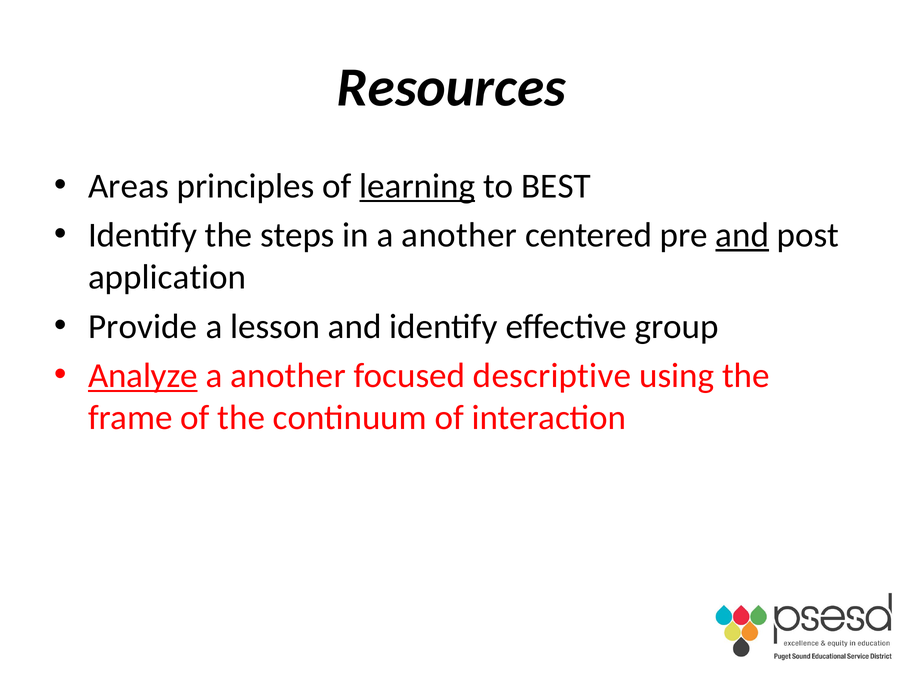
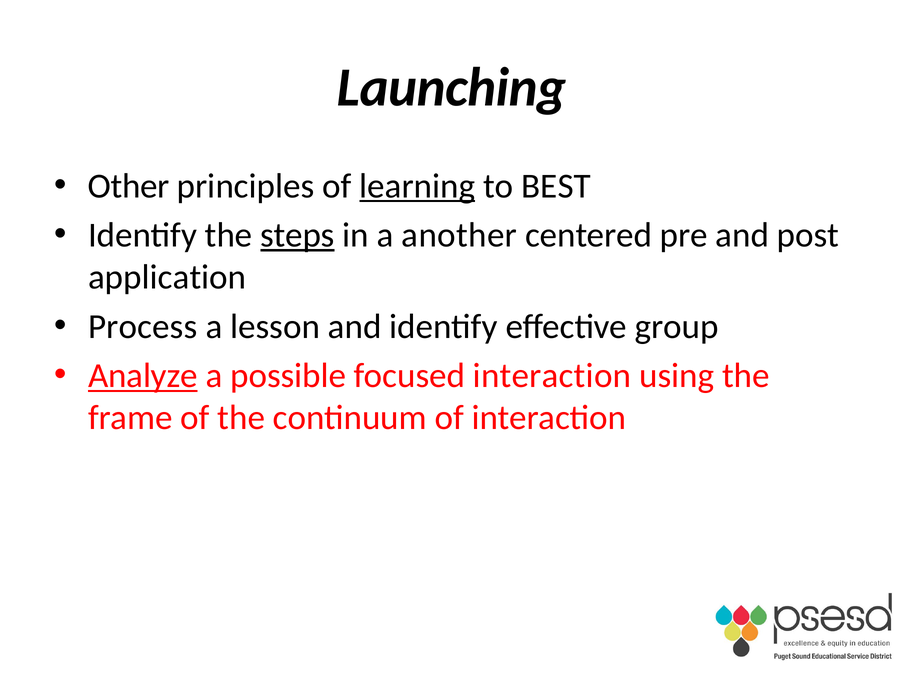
Resources: Resources -> Launching
Areas: Areas -> Other
steps underline: none -> present
and at (742, 235) underline: present -> none
Provide: Provide -> Process
another at (288, 376): another -> possible
focused descriptive: descriptive -> interaction
